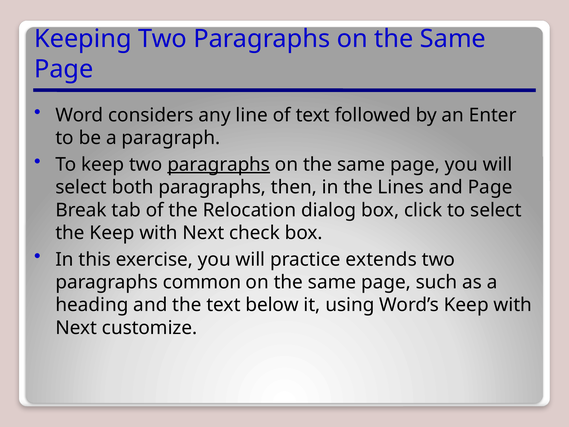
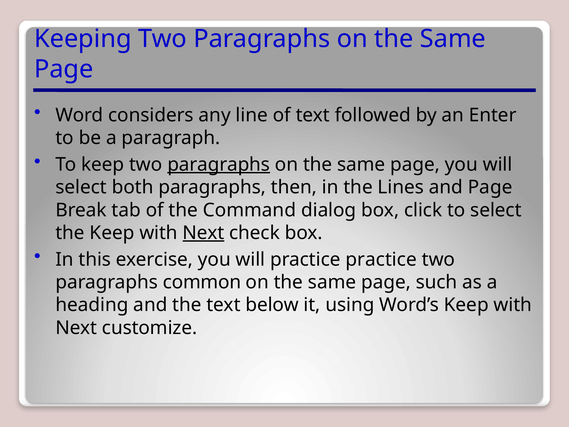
Relocation: Relocation -> Command
Next at (203, 233) underline: none -> present
practice extends: extends -> practice
